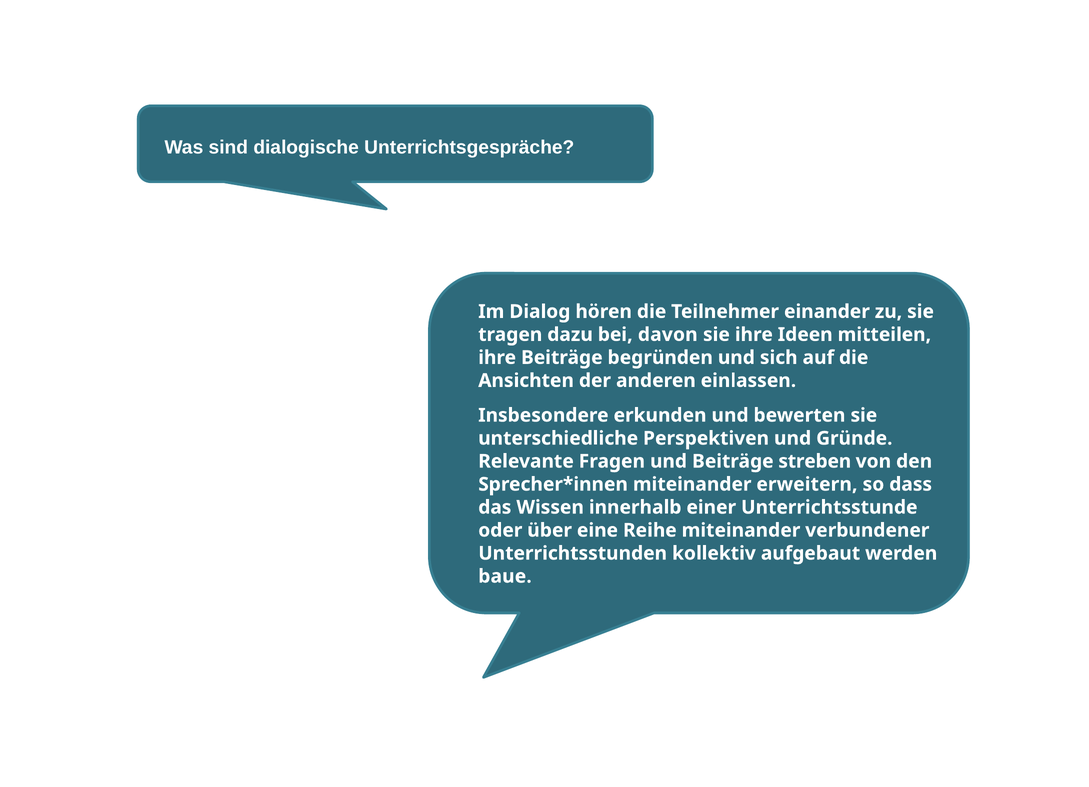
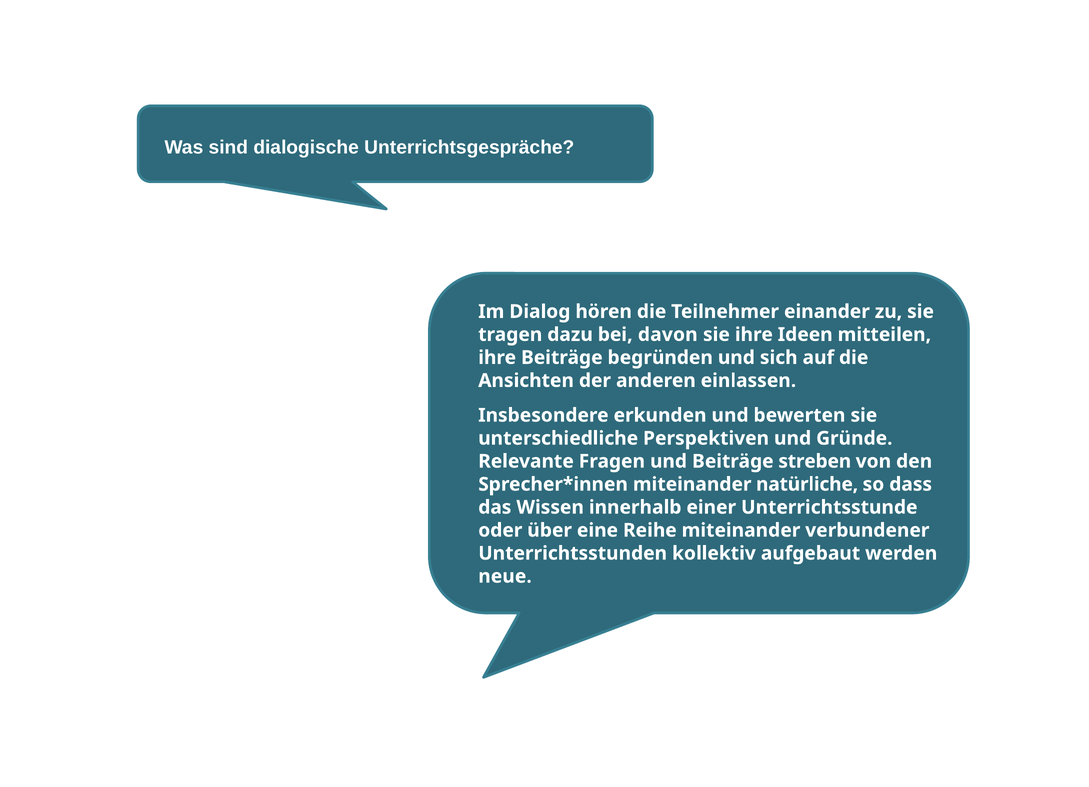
erweitern: erweitern -> natürliche
baue: baue -> neue
